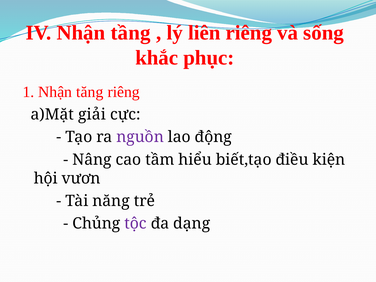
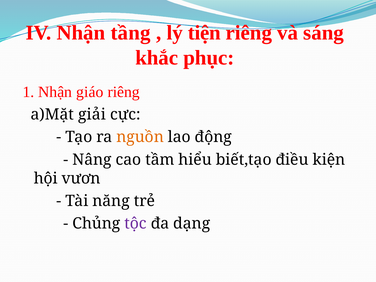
liên: liên -> tiện
sống: sống -> sáng
tăng: tăng -> giáo
nguồn colour: purple -> orange
